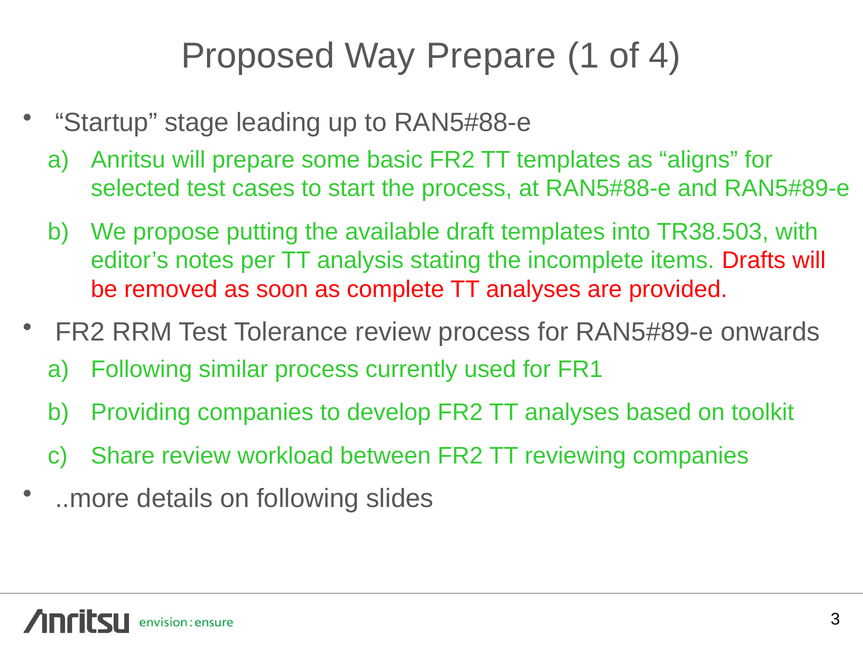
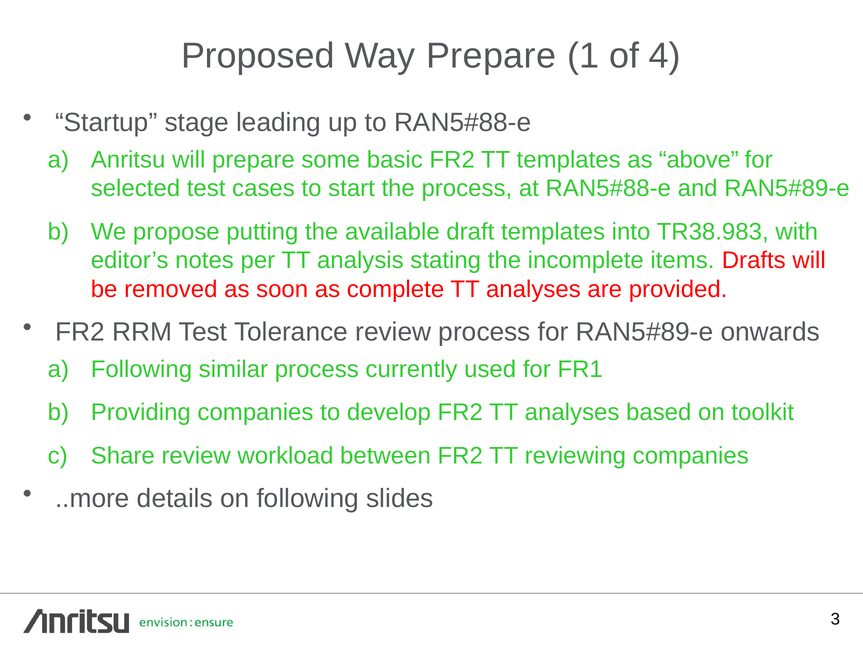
aligns: aligns -> above
TR38.503: TR38.503 -> TR38.983
